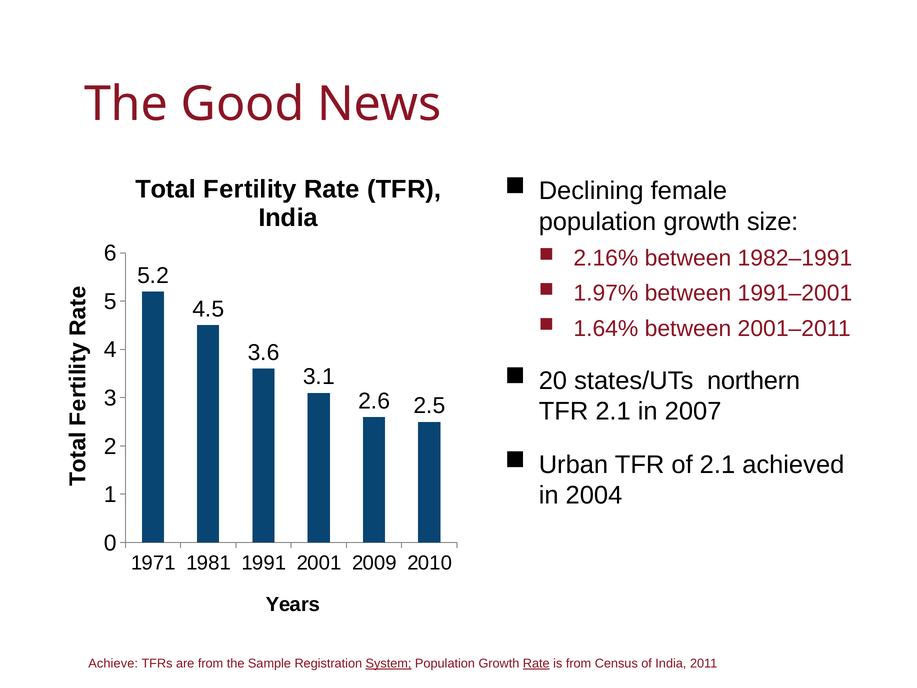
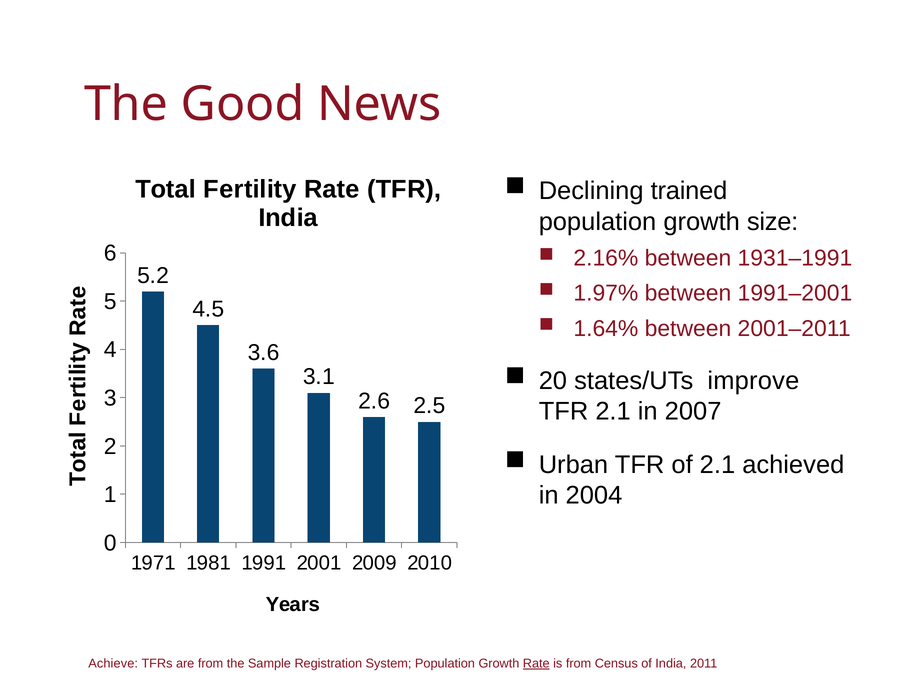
female: female -> trained
1982–1991: 1982–1991 -> 1931–1991
northern: northern -> improve
System underline: present -> none
